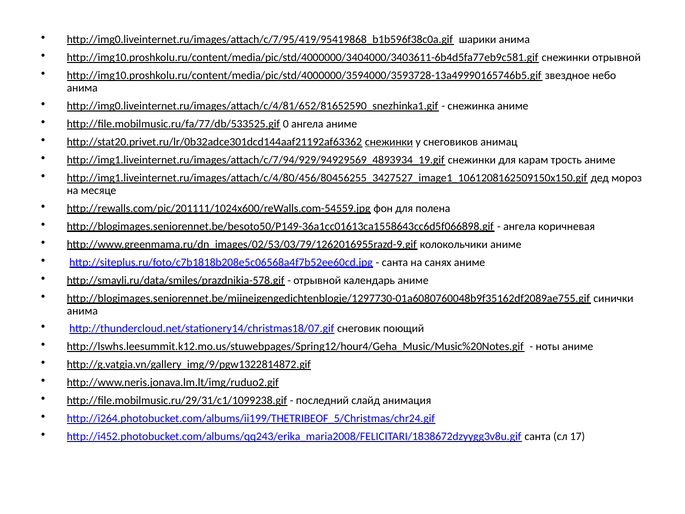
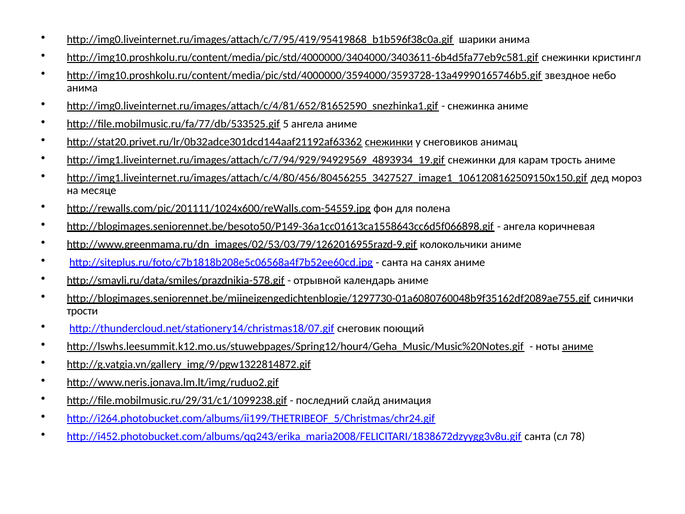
снежинки отрывной: отрывной -> кристингл
0: 0 -> 5
анима at (82, 311): анима -> трости
аниме at (578, 346) underline: none -> present
17: 17 -> 78
